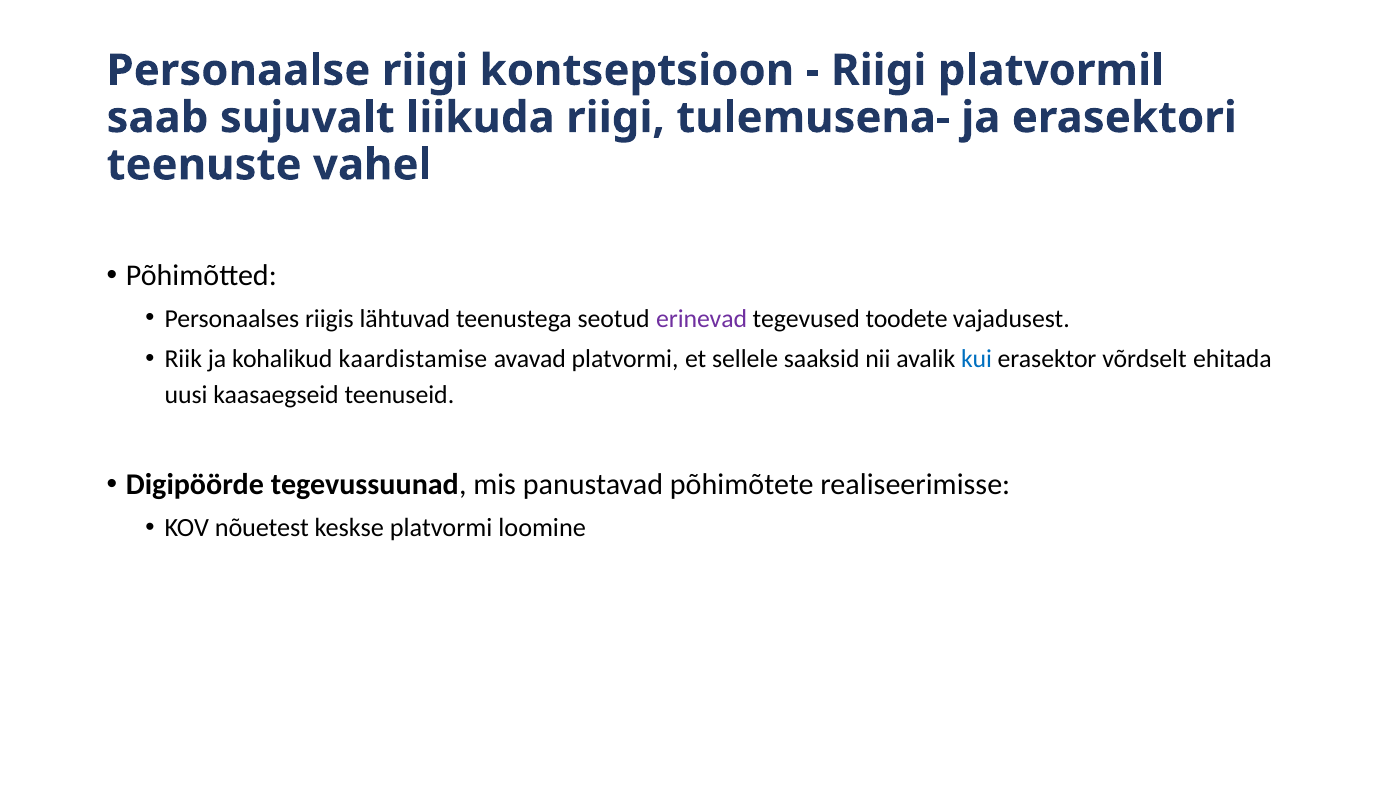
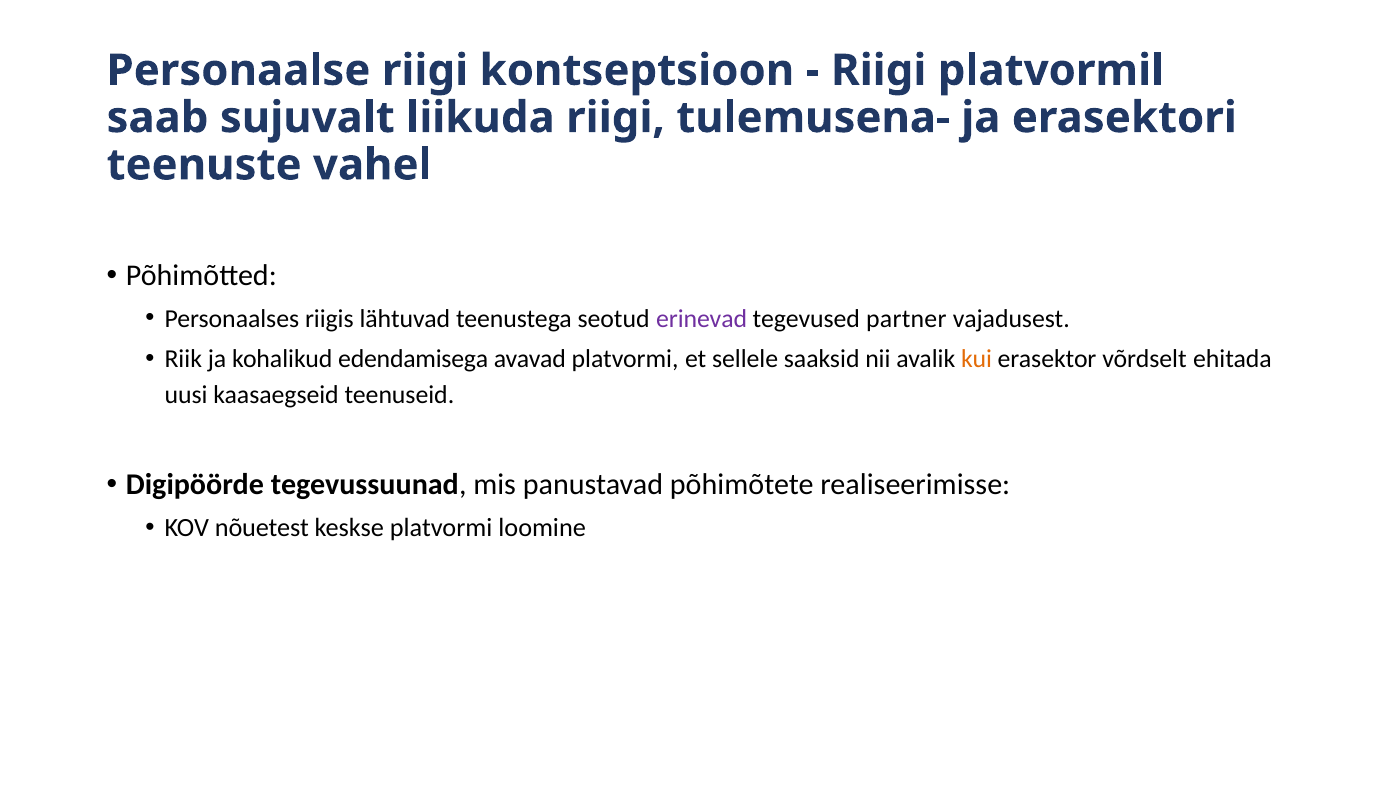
toodete: toodete -> partner
kaardistamise: kaardistamise -> edendamisega
kui colour: blue -> orange
